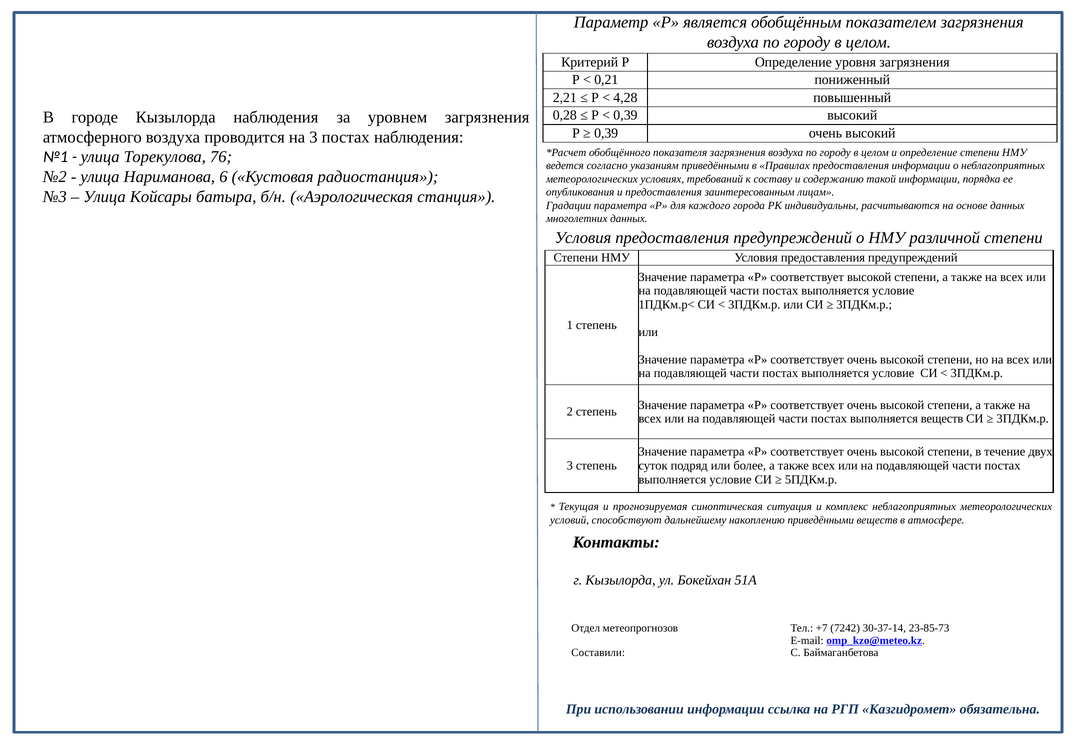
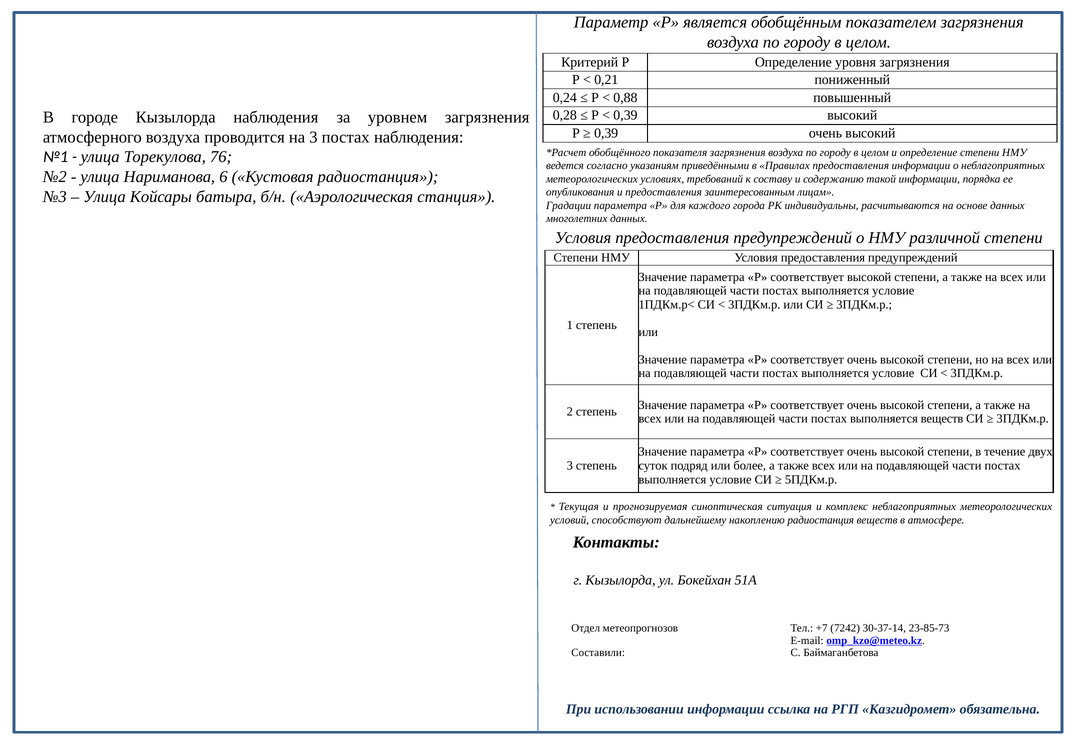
2,21: 2,21 -> 0,24
4,28: 4,28 -> 0,88
накоплению приведёнными: приведёнными -> радиостанция
